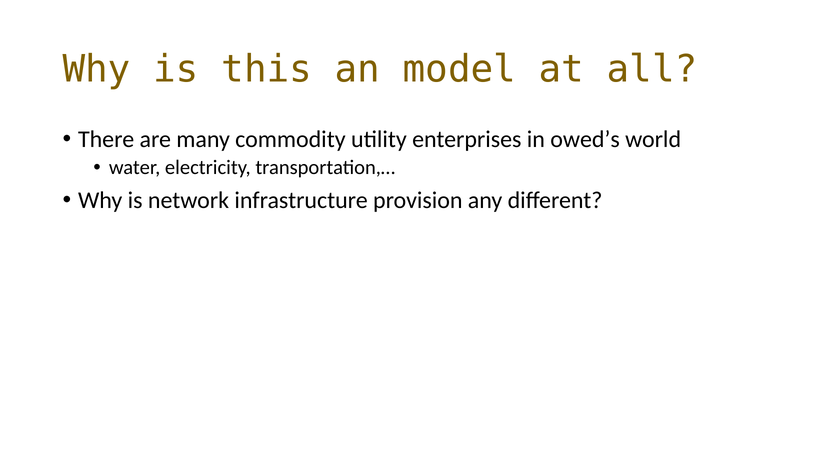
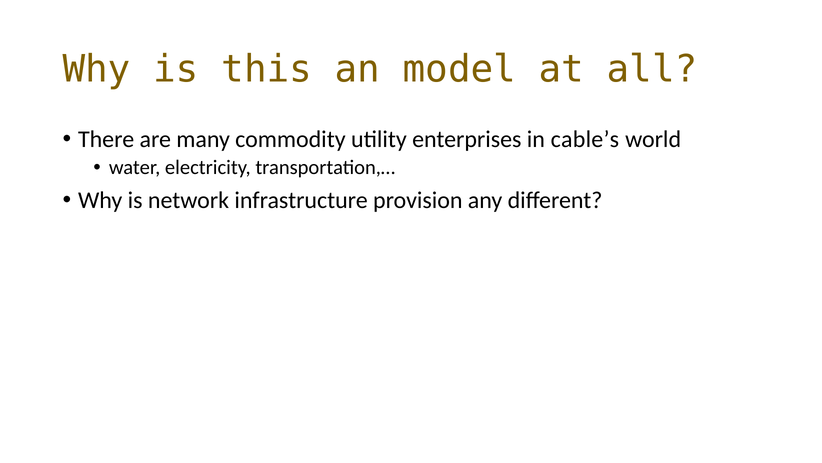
owed’s: owed’s -> cable’s
